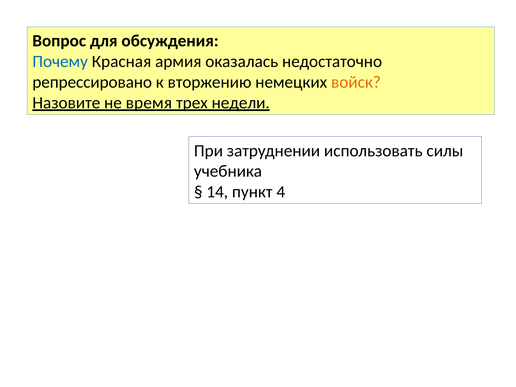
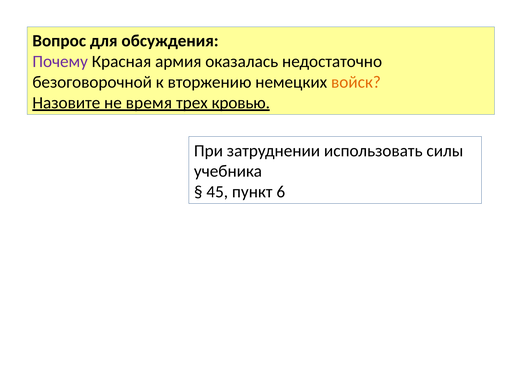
Почему colour: blue -> purple
репрессировано: репрессировано -> безоговорочной
недели: недели -> кровью
14: 14 -> 45
4: 4 -> 6
